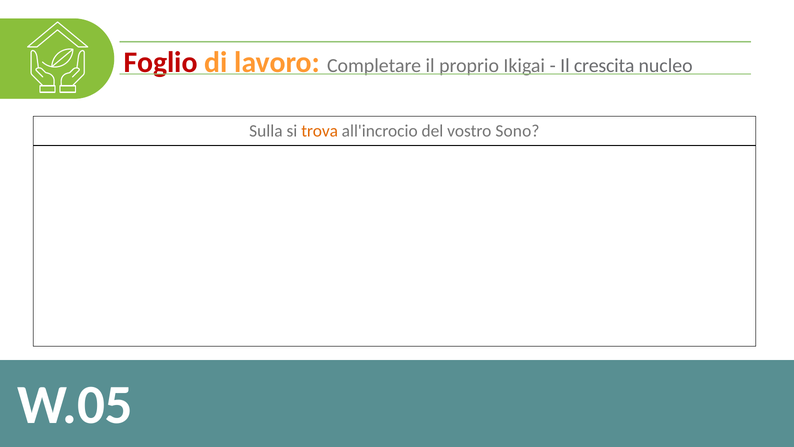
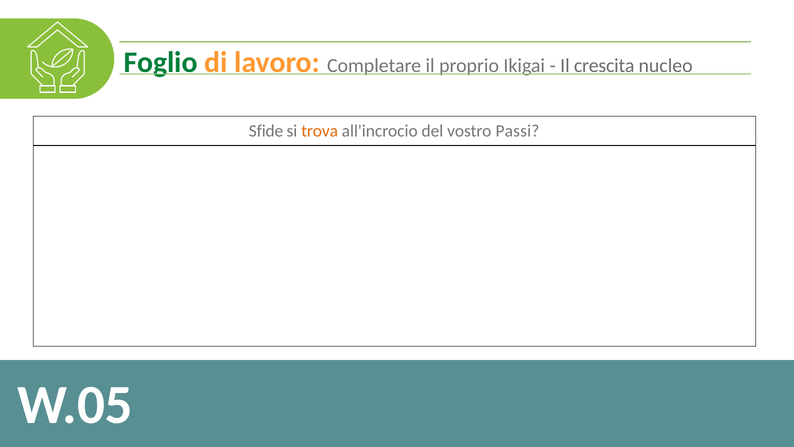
Foglio colour: red -> green
Sulla: Sulla -> Sfide
Sono: Sono -> Passi
